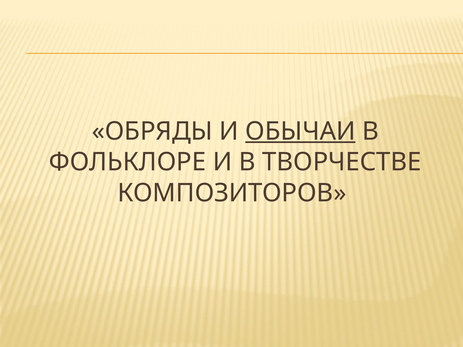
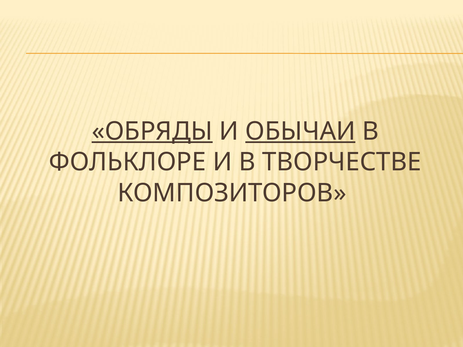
ОБРЯДЫ underline: none -> present
